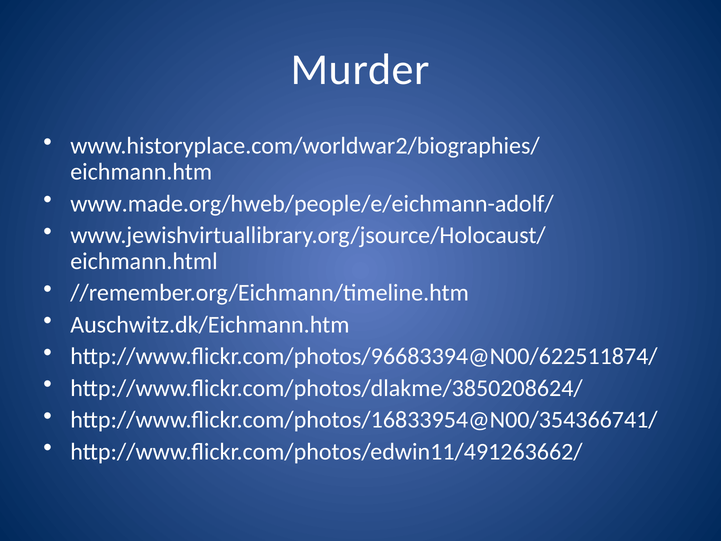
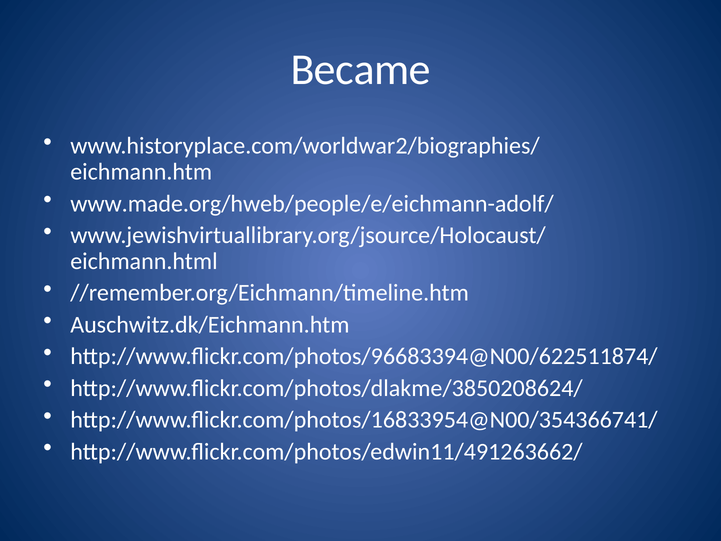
Murder: Murder -> Became
